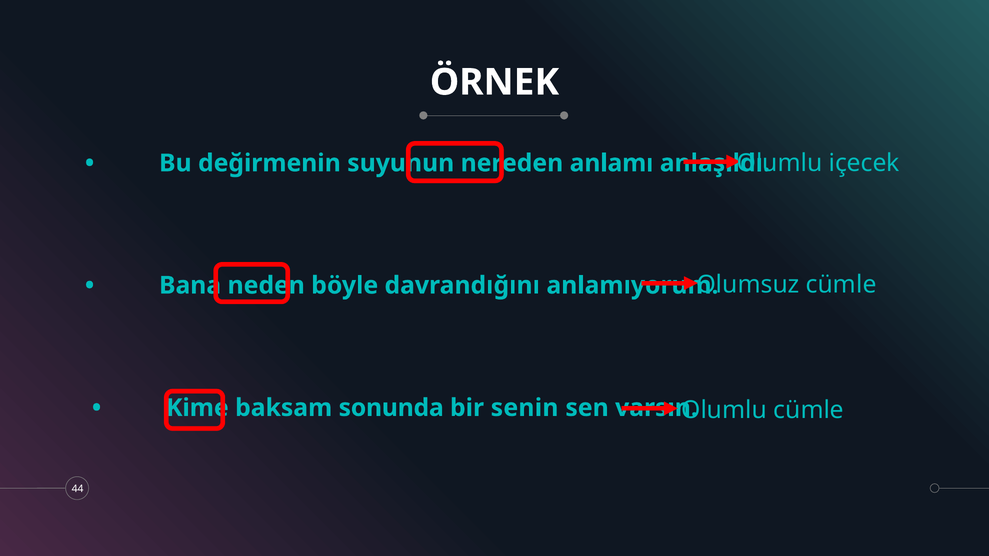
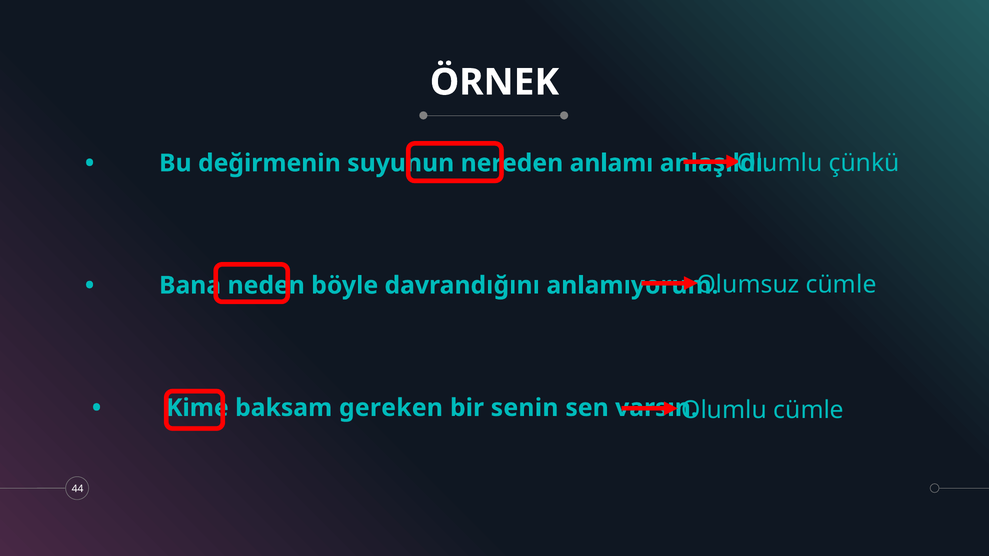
içecek: içecek -> çünkü
sonunda: sonunda -> gereken
